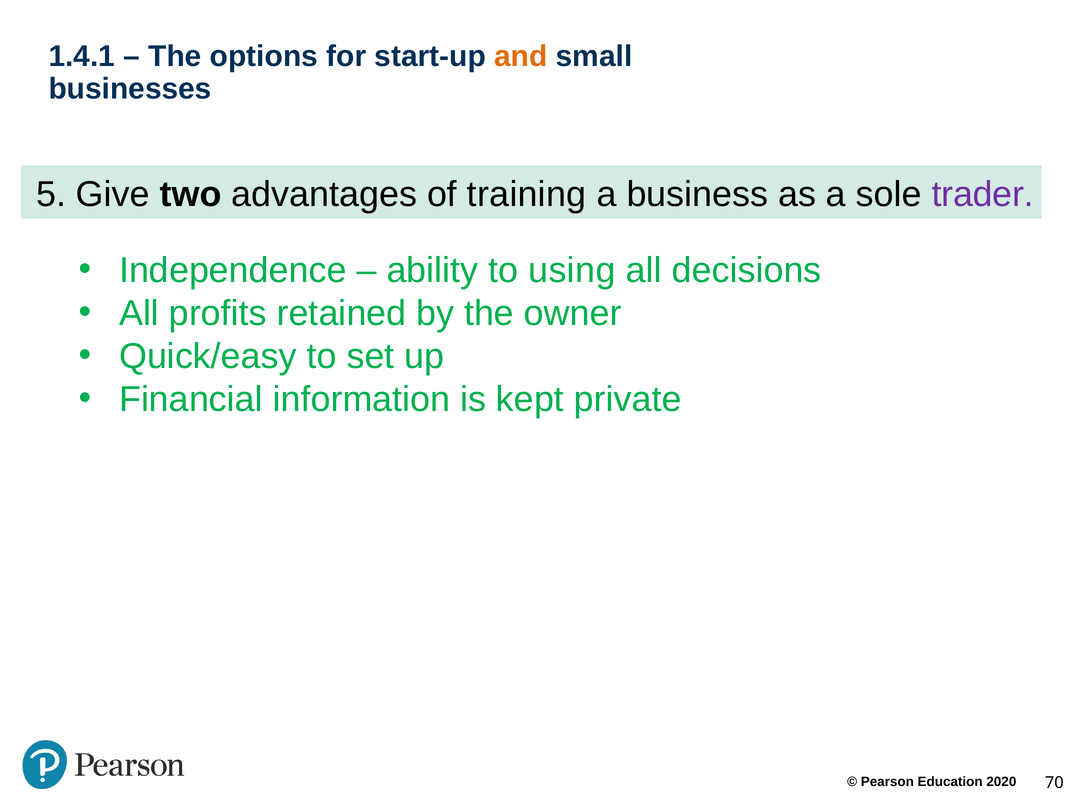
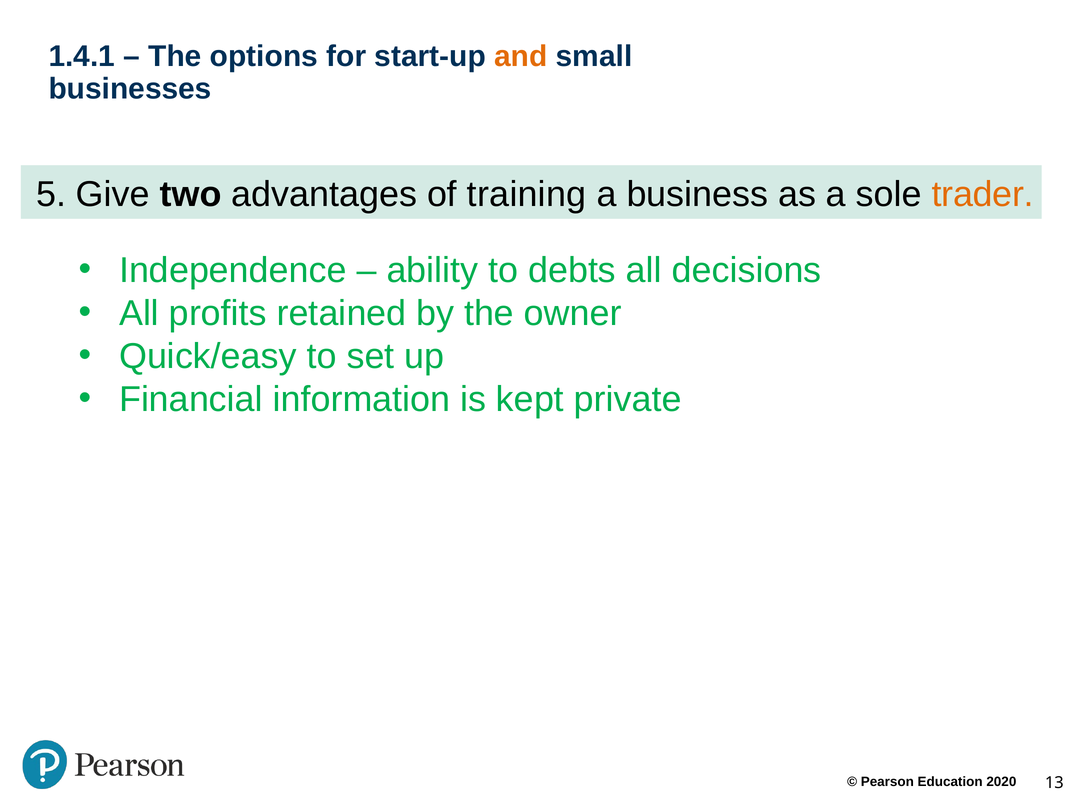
trader colour: purple -> orange
using: using -> debts
70: 70 -> 13
